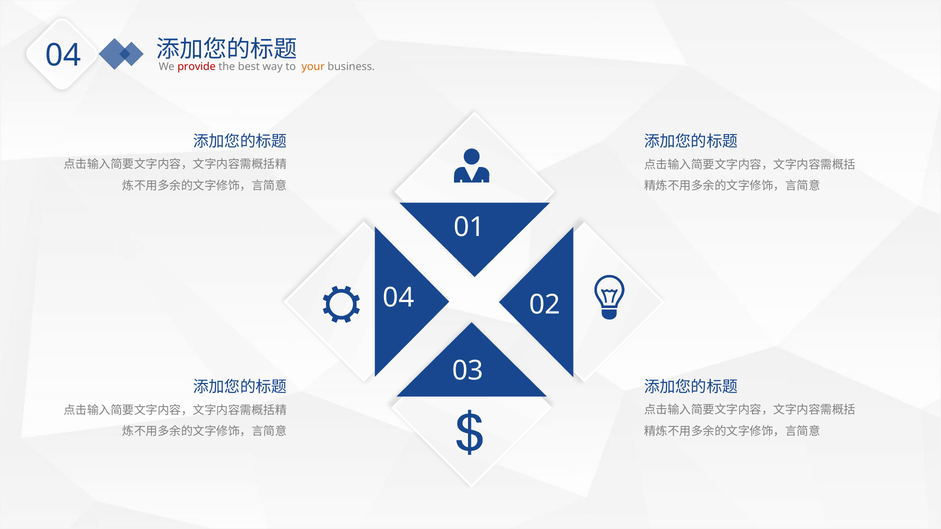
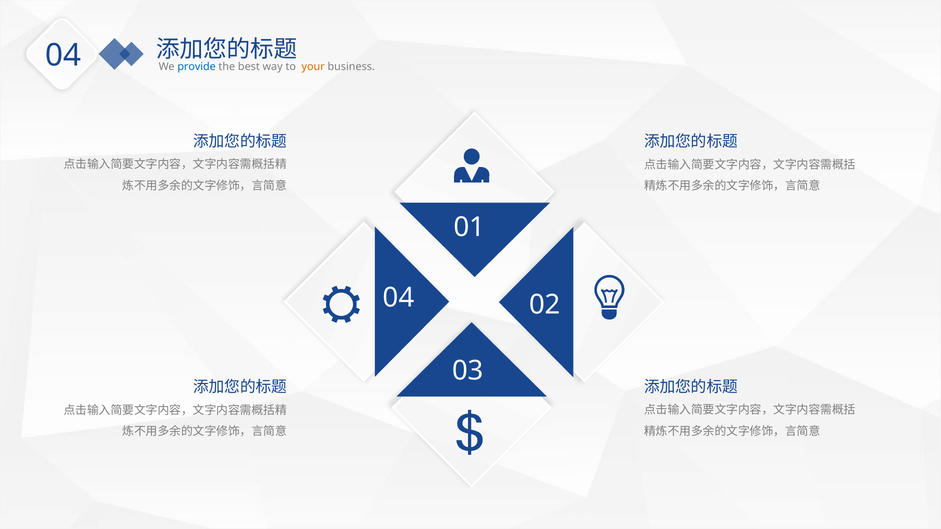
provide colour: red -> blue
